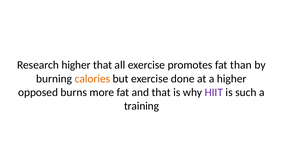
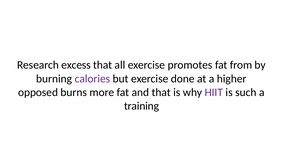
Research higher: higher -> excess
than: than -> from
calories colour: orange -> purple
